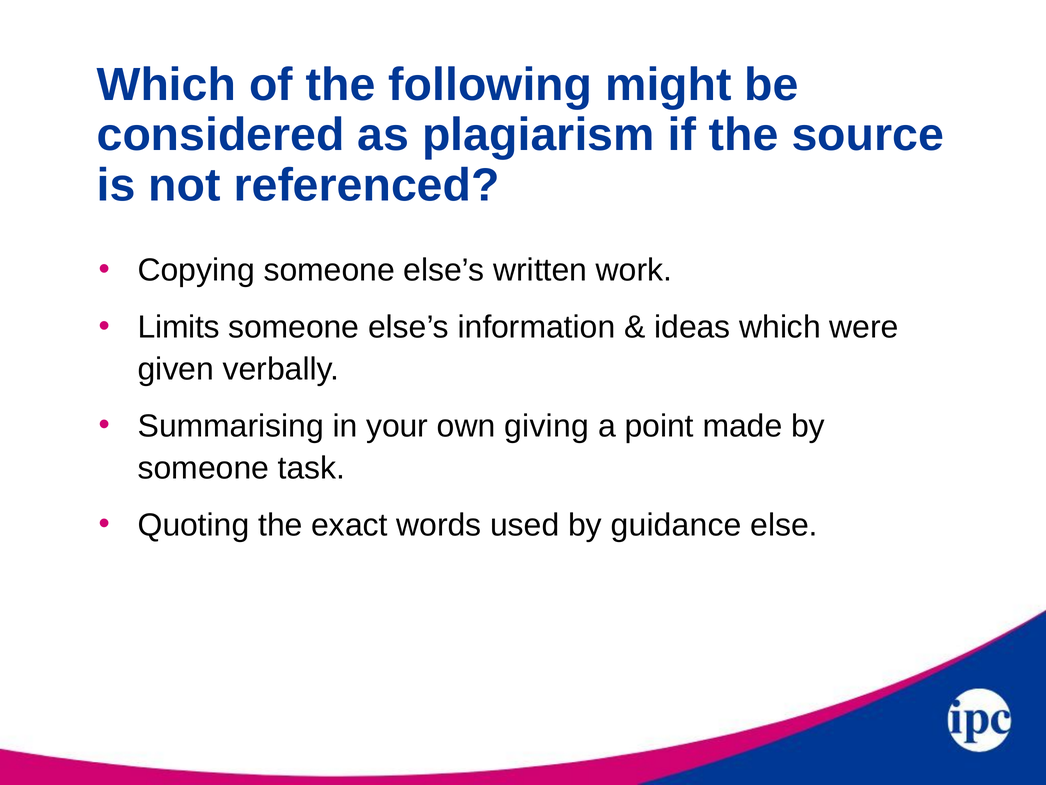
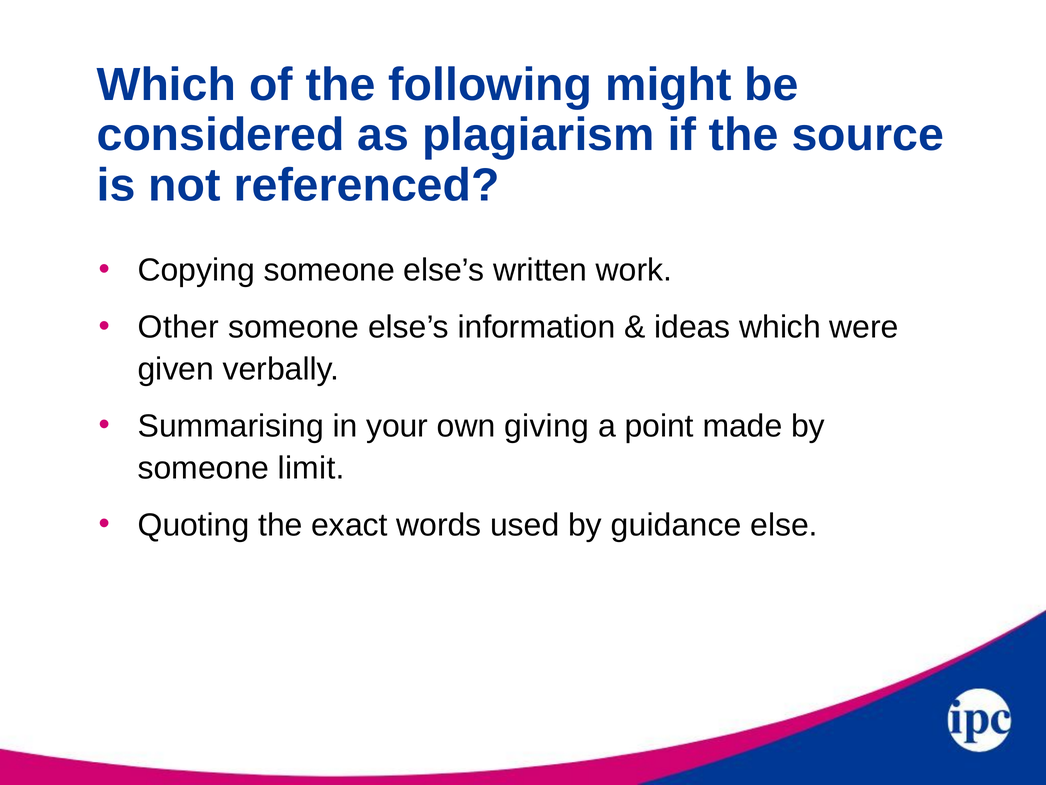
Limits: Limits -> Other
task: task -> limit
